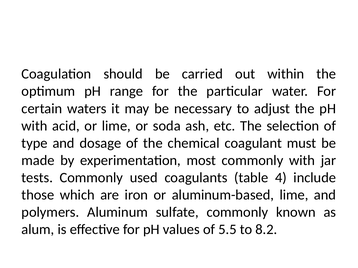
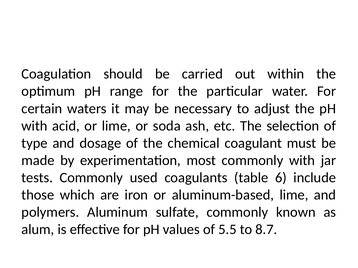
4: 4 -> 6
8.2: 8.2 -> 8.7
